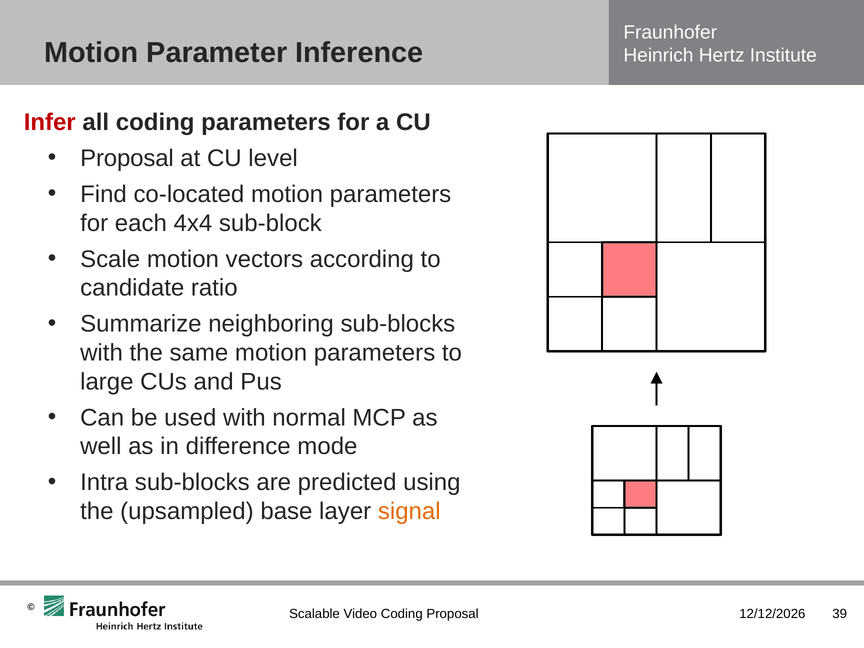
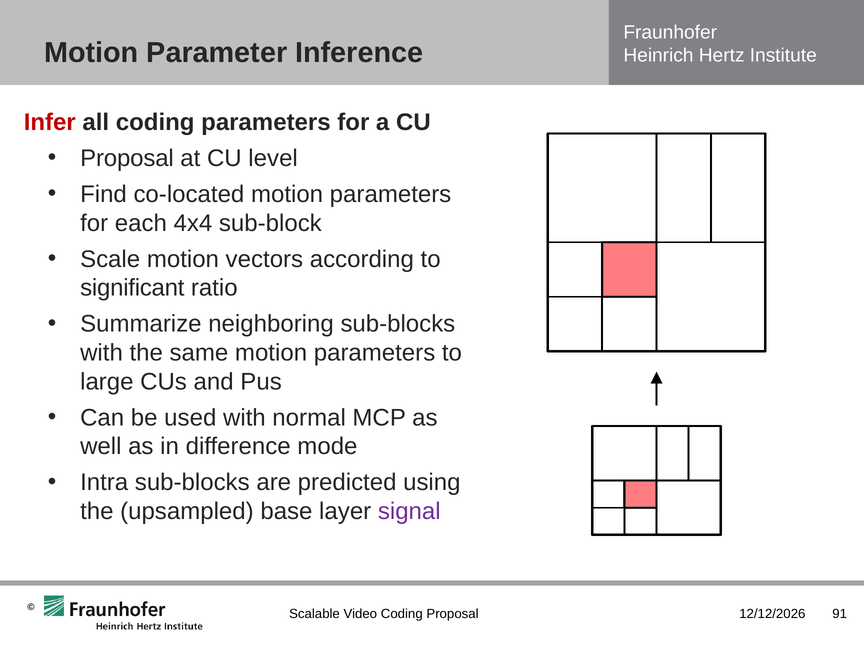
candidate: candidate -> significant
signal colour: orange -> purple
39: 39 -> 91
